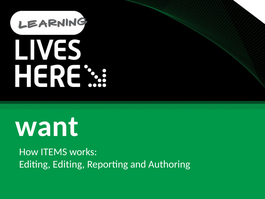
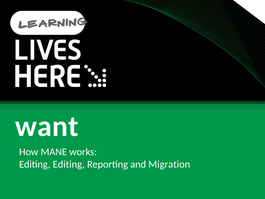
ITEMS: ITEMS -> MANE
Authoring: Authoring -> Migration
